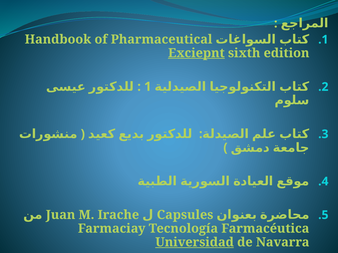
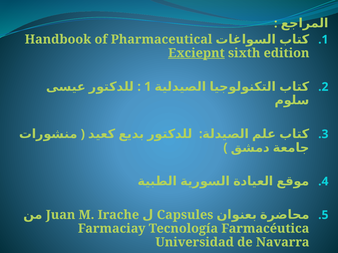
Universidad underline: present -> none
